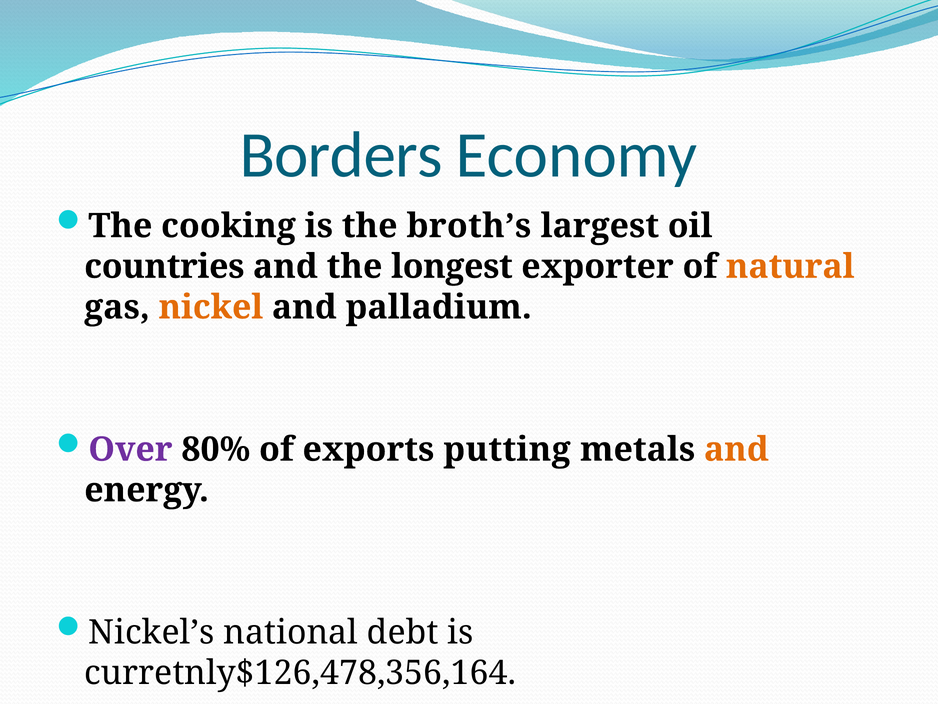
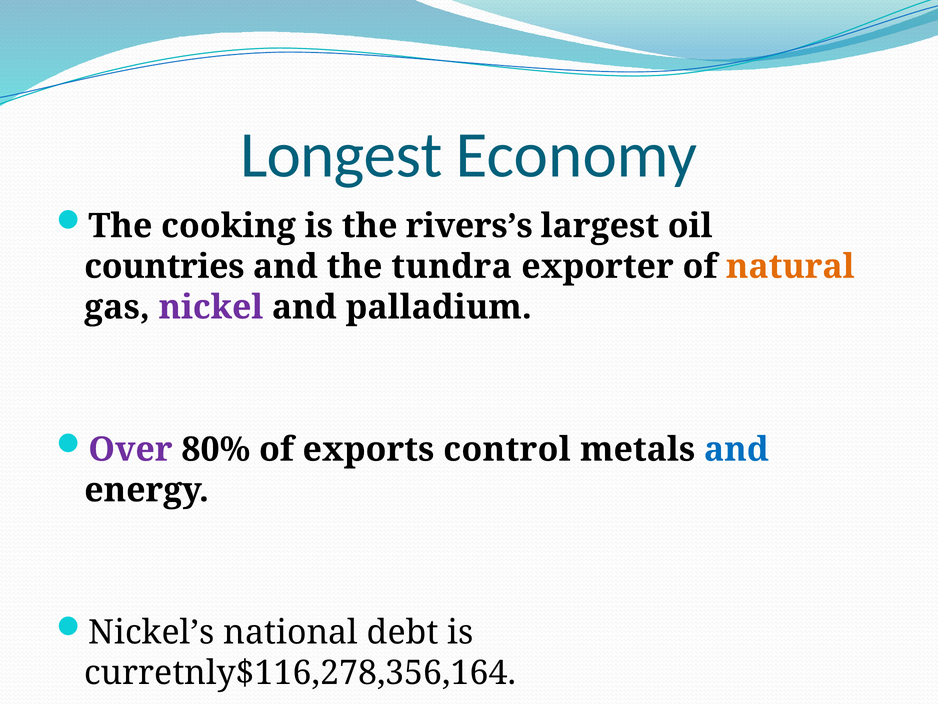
Borders: Borders -> Longest
broth’s: broth’s -> rivers’s
longest: longest -> tundra
nickel colour: orange -> purple
putting: putting -> control
and at (736, 449) colour: orange -> blue
curretnly$126,478,356,164: curretnly$126,478,356,164 -> curretnly$116,278,356,164
